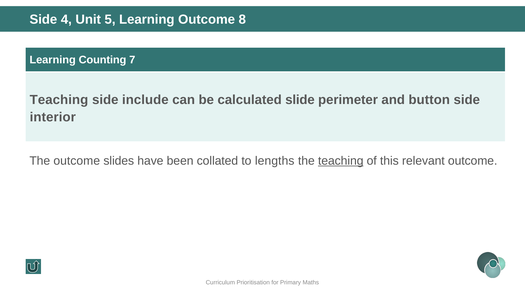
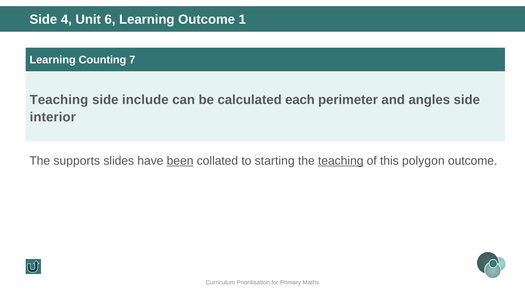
5: 5 -> 6
8: 8 -> 1
slide: slide -> each
button: button -> angles
The outcome: outcome -> supports
been underline: none -> present
lengths: lengths -> starting
relevant: relevant -> polygon
